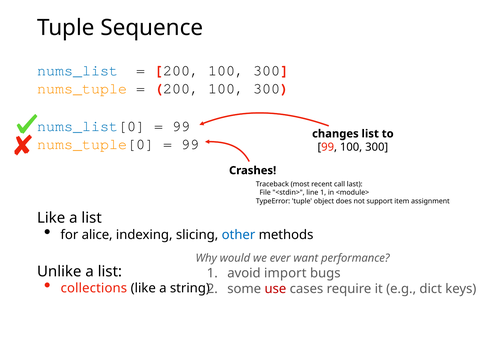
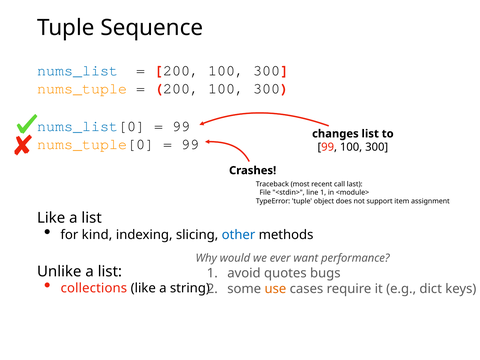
alice: alice -> kind
import: import -> quotes
use colour: red -> orange
